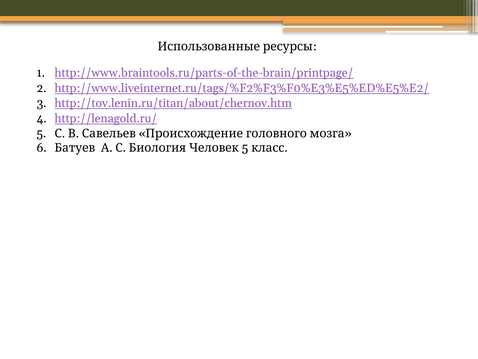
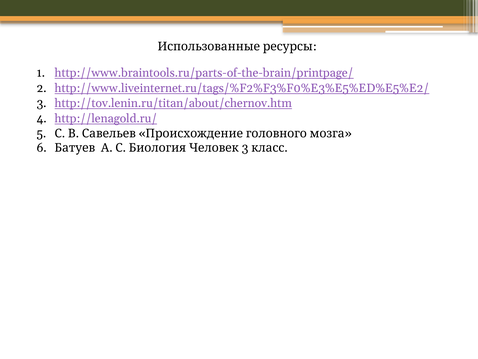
5 at (245, 148): 5 -> 3
